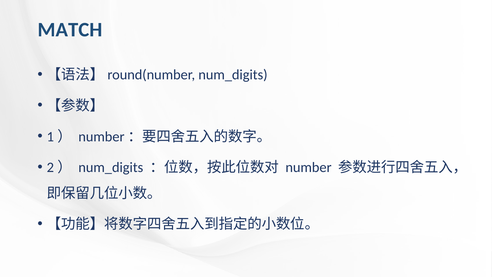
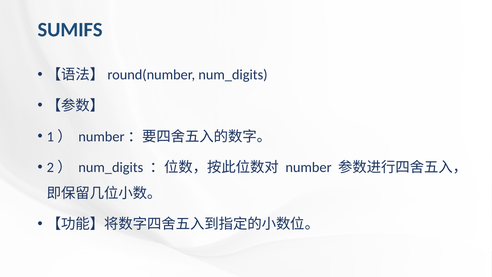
MATCH: MATCH -> SUMIFS
